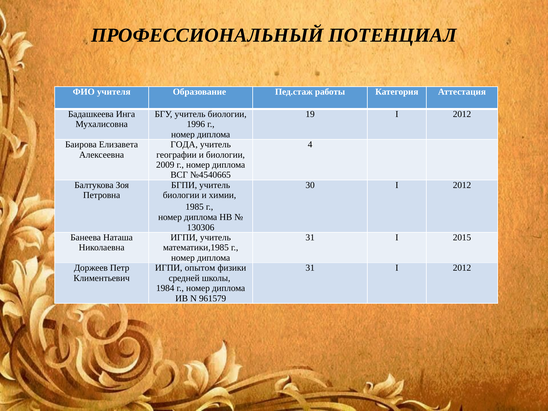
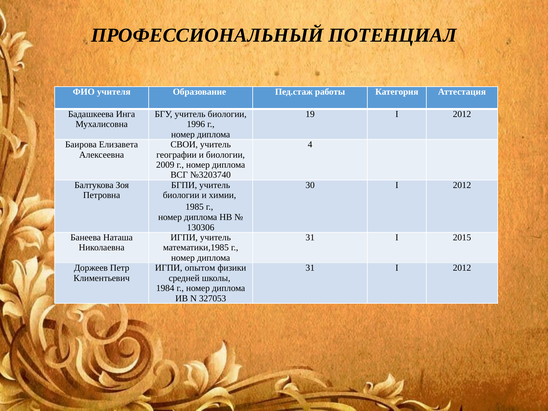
ГОДА: ГОДА -> СВОИ
№4540665: №4540665 -> №3203740
961579: 961579 -> 327053
